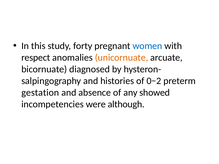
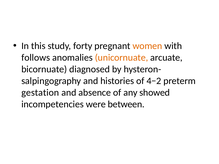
women colour: blue -> orange
respect: respect -> follows
0−2: 0−2 -> 4−2
although: although -> between
